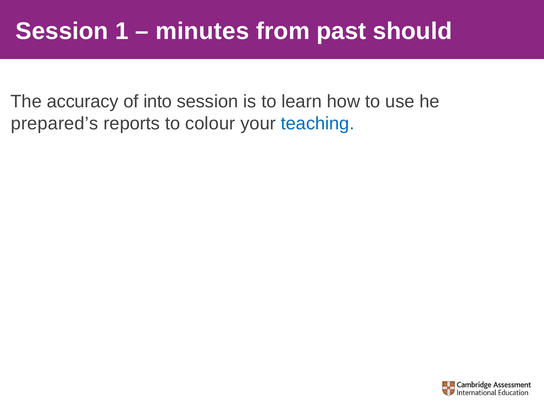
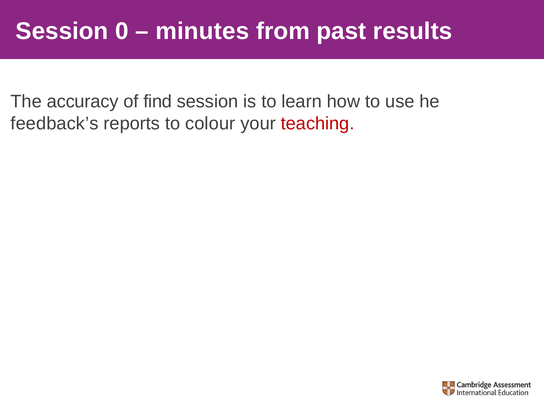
1: 1 -> 0
should: should -> results
into: into -> find
prepared’s: prepared’s -> feedback’s
teaching colour: blue -> red
